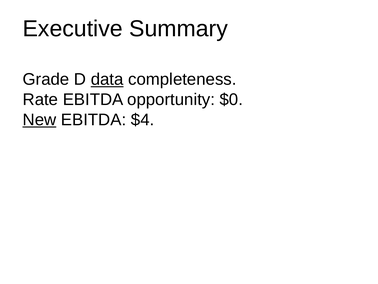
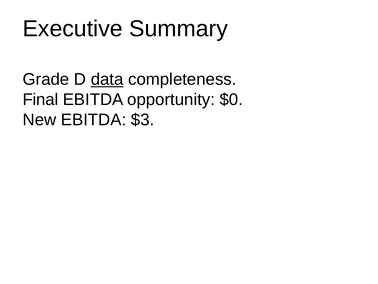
Rate: Rate -> Final
New underline: present -> none
$4: $4 -> $3
